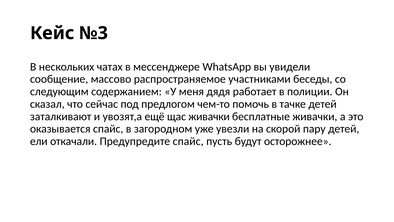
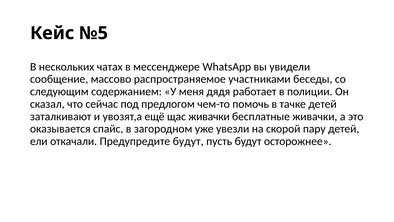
№3: №3 -> №5
Предупредите спайс: спайс -> будут
